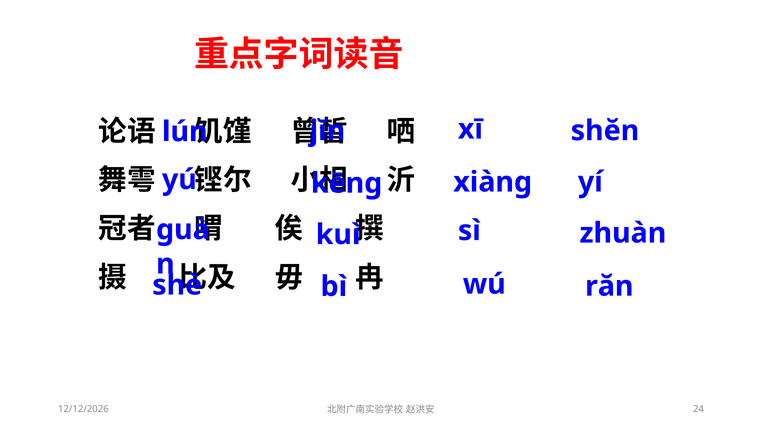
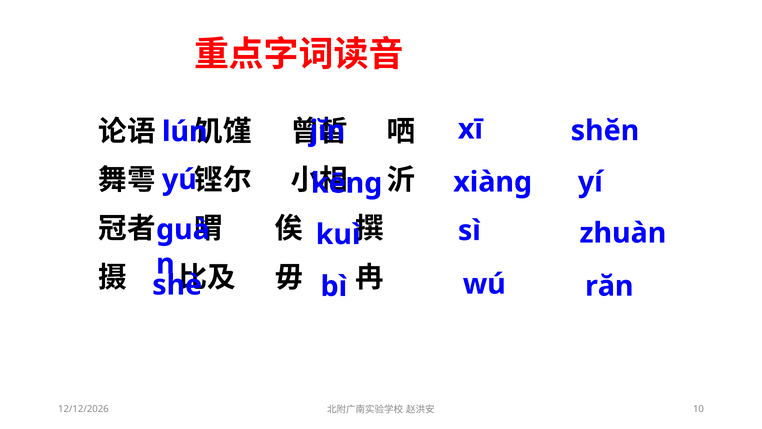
24: 24 -> 10
